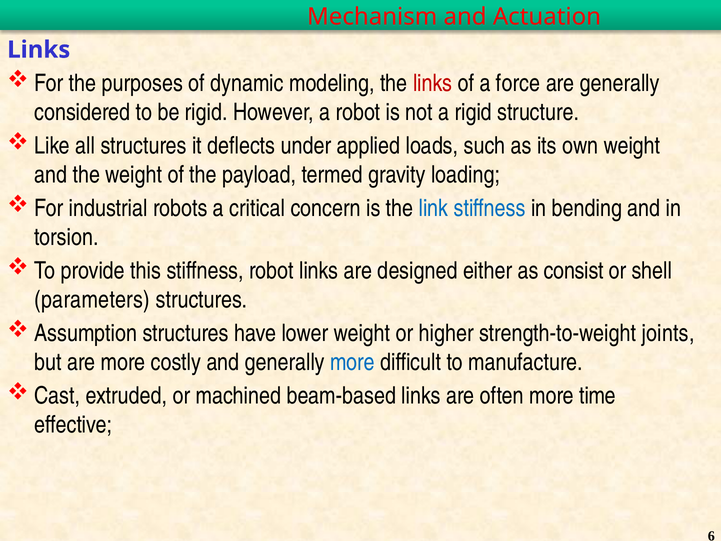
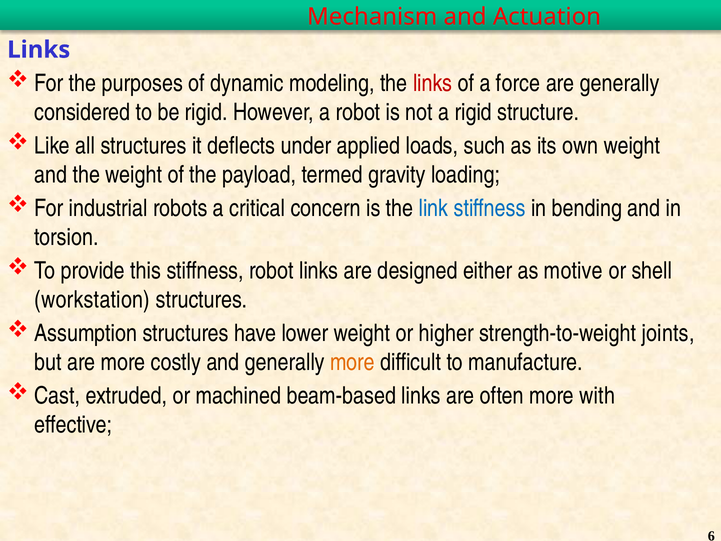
consist: consist -> motive
parameters: parameters -> workstation
more at (352, 362) colour: blue -> orange
time: time -> with
